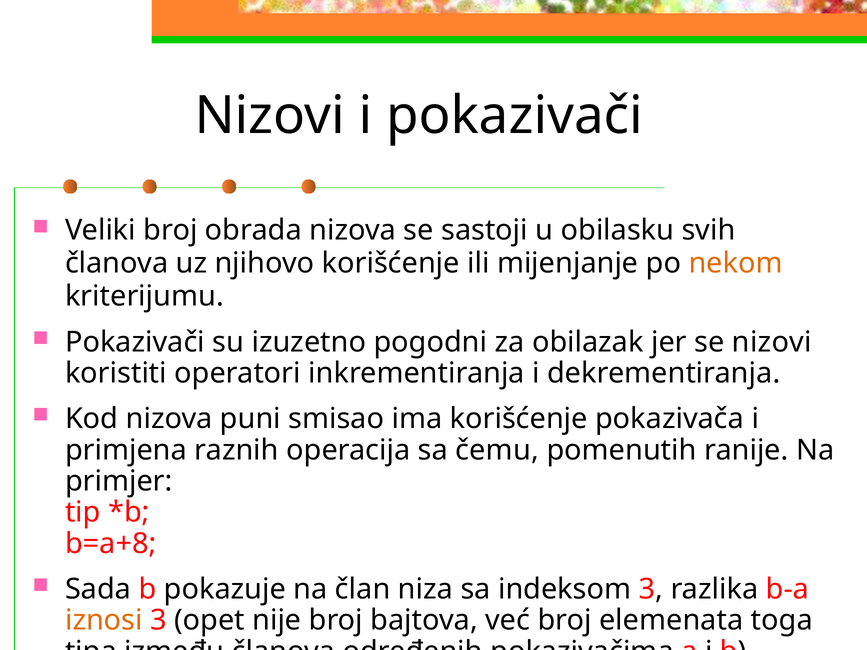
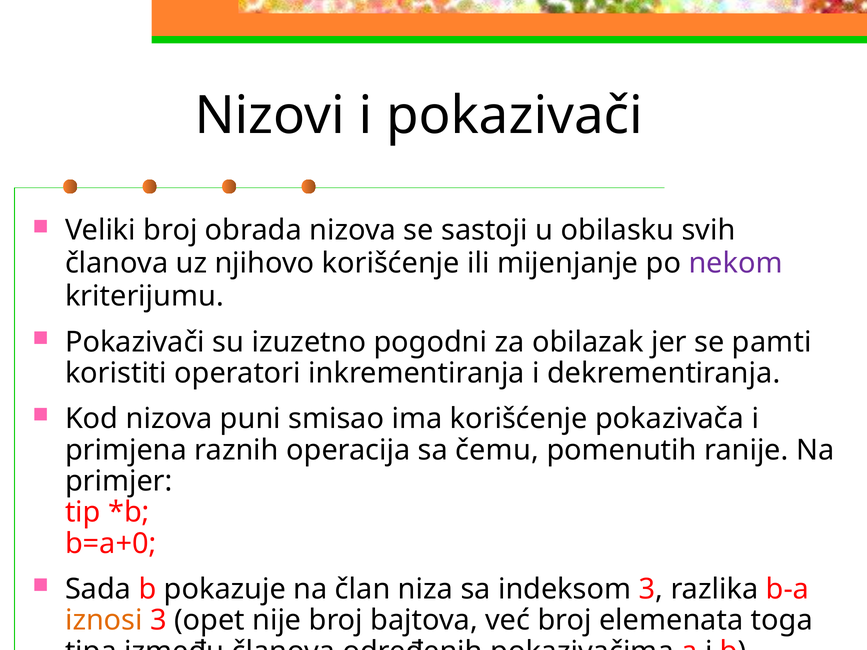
nekom colour: orange -> purple
se nizovi: nizovi -> pamti
b=a+8: b=a+8 -> b=a+0
